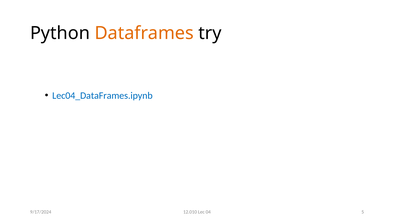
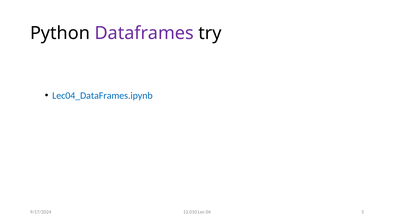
Dataframes colour: orange -> purple
